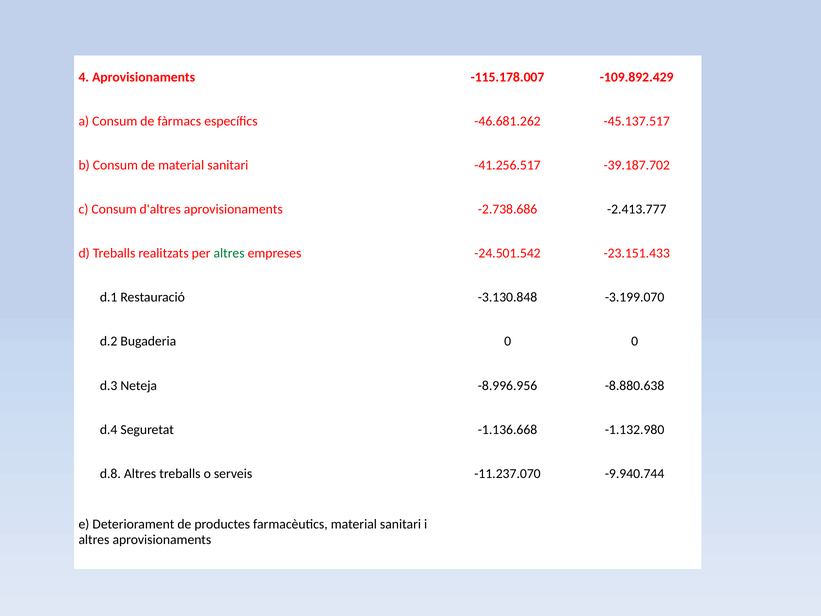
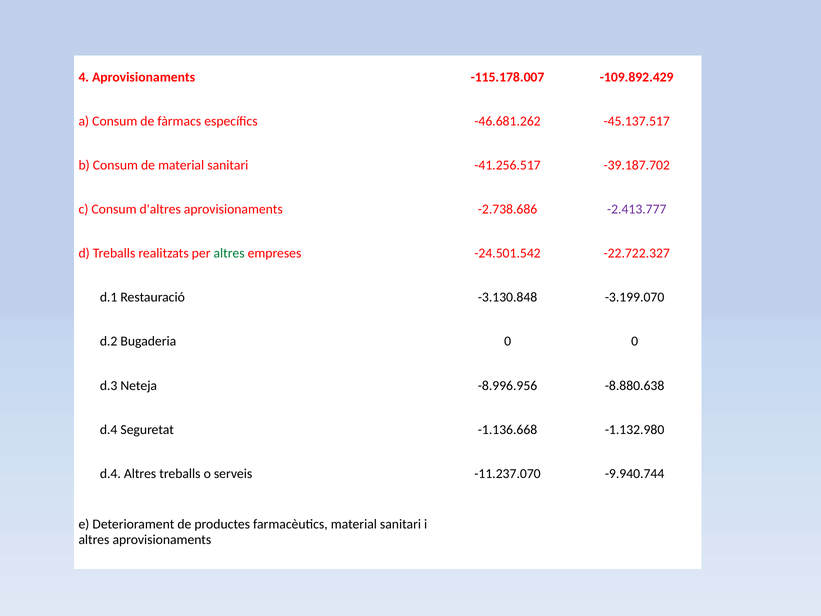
-2.413.777 colour: black -> purple
-23.151.433: -23.151.433 -> -22.722.327
d.8 at (110, 473): d.8 -> d.4
